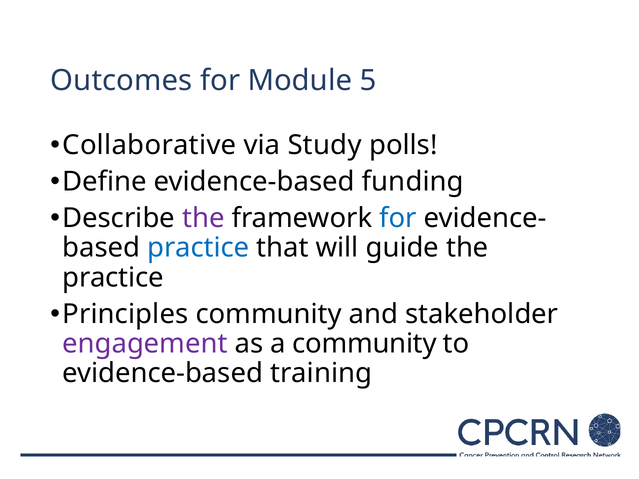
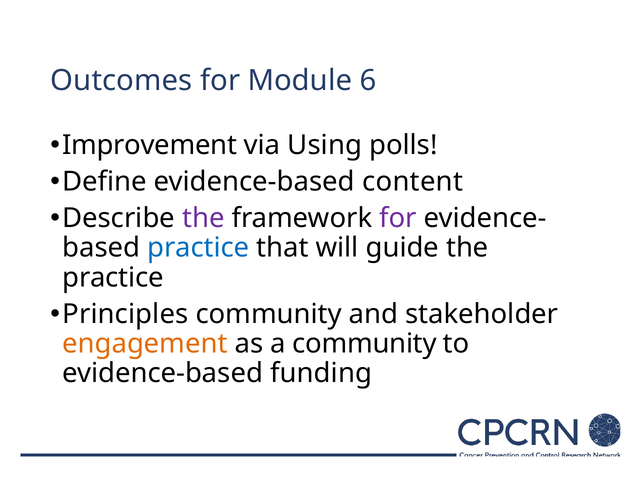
5: 5 -> 6
Collaborative: Collaborative -> Improvement
Study: Study -> Using
funding: funding -> content
for at (398, 218) colour: blue -> purple
engagement colour: purple -> orange
training: training -> funding
